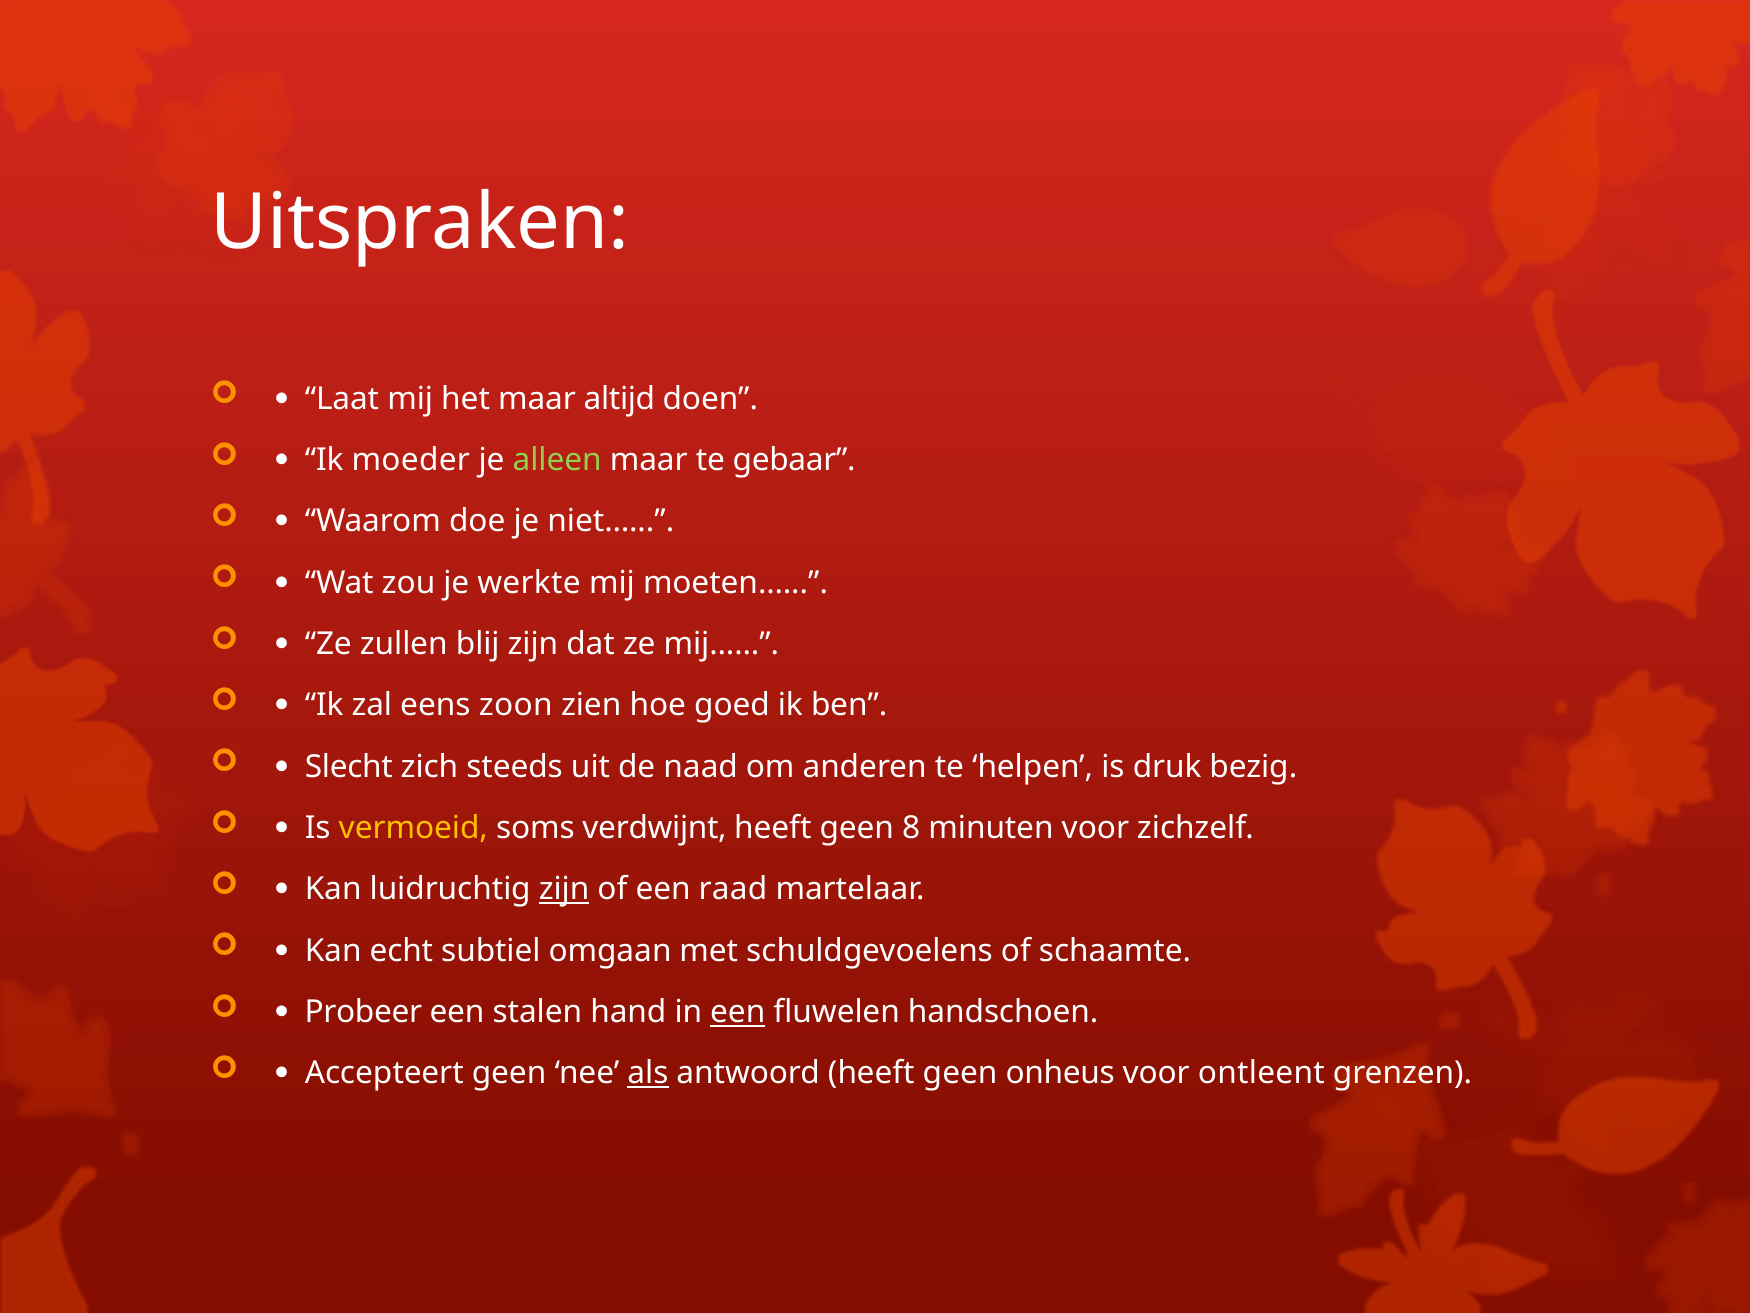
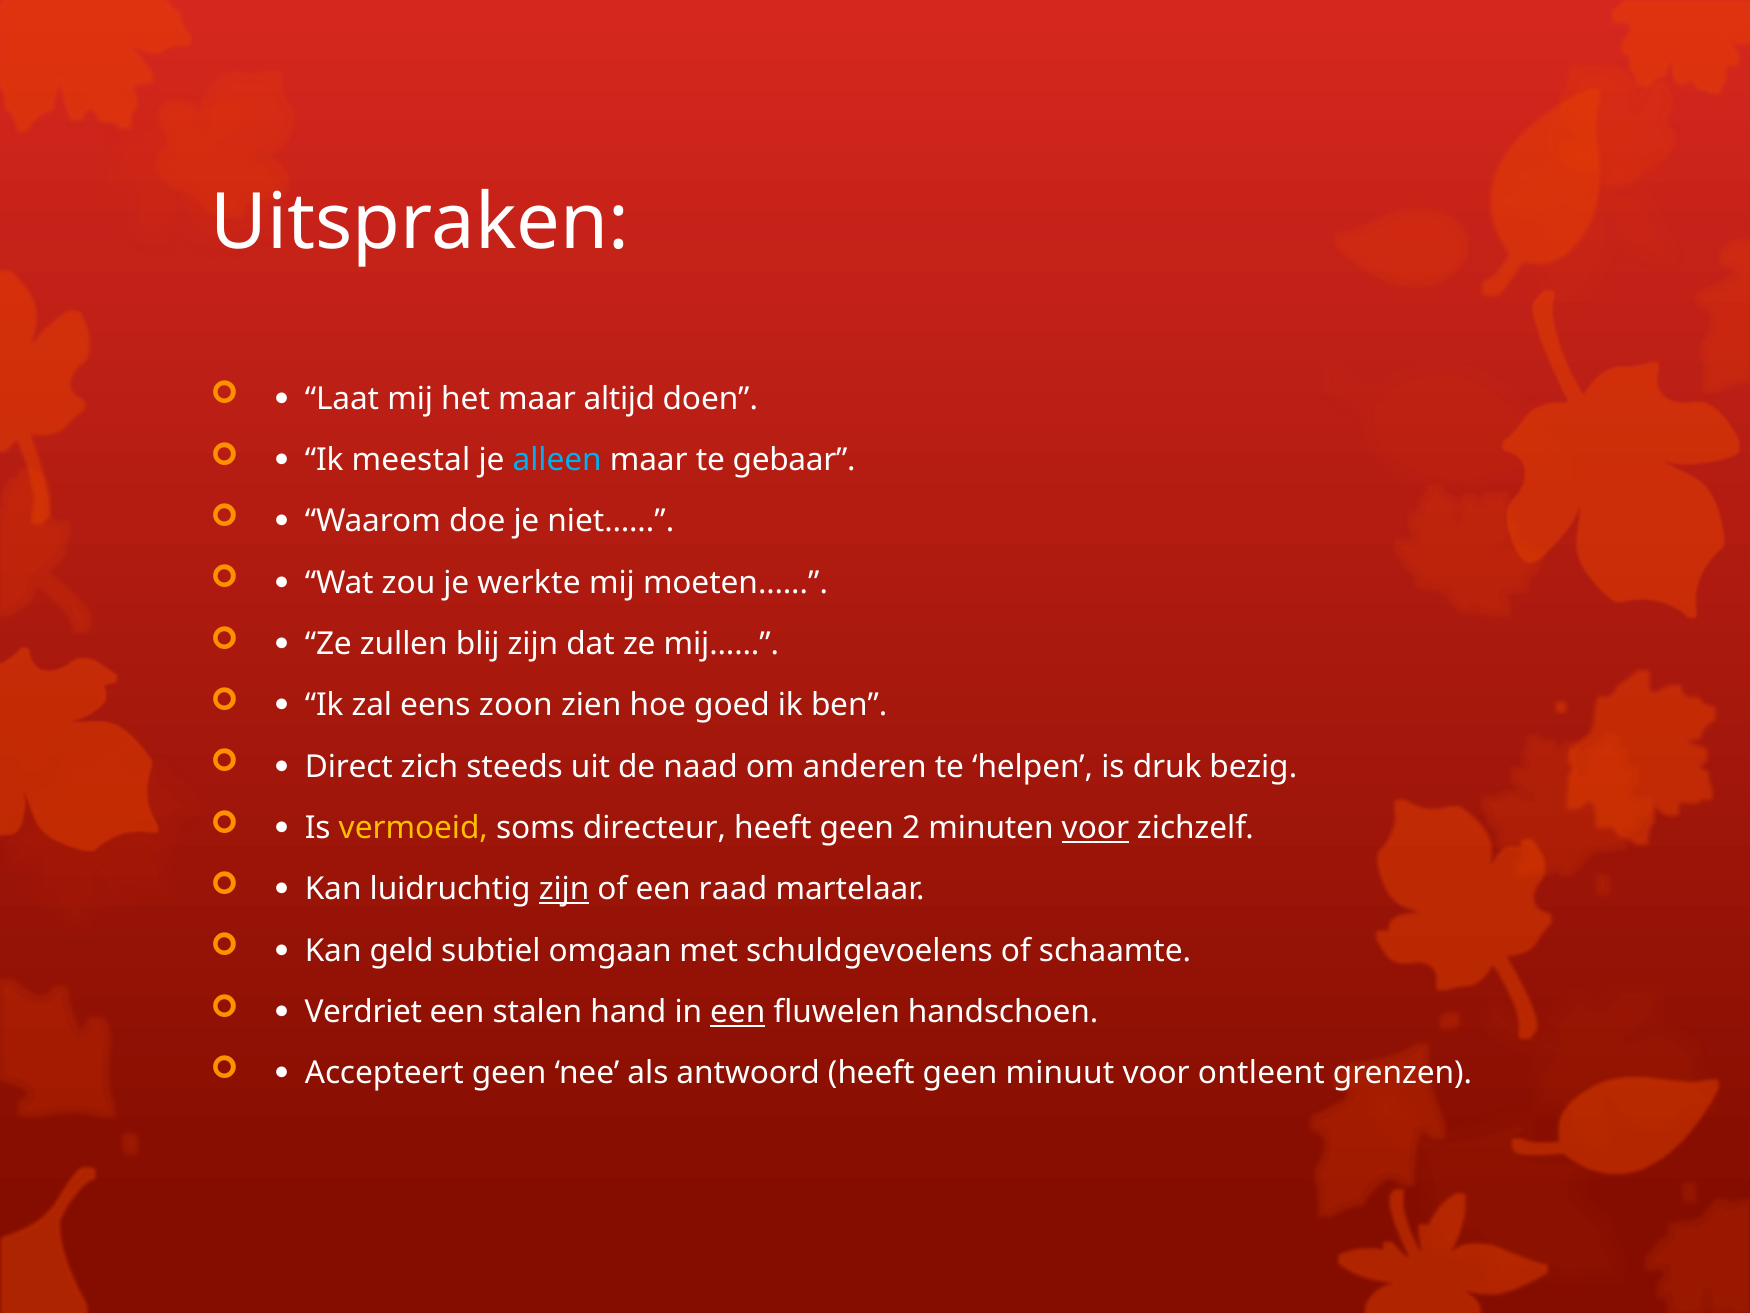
moeder: moeder -> meestal
alleen colour: light green -> light blue
Slecht: Slecht -> Direct
verdwijnt: verdwijnt -> directeur
8: 8 -> 2
voor at (1095, 828) underline: none -> present
echt: echt -> geld
Probeer: Probeer -> Verdriet
als underline: present -> none
onheus: onheus -> minuut
